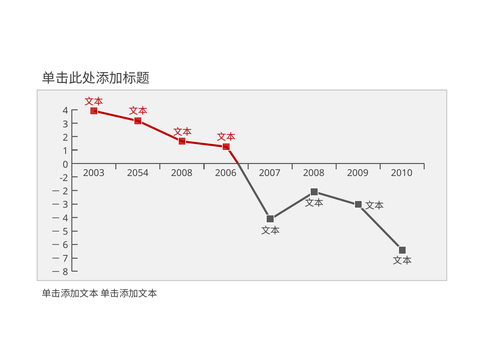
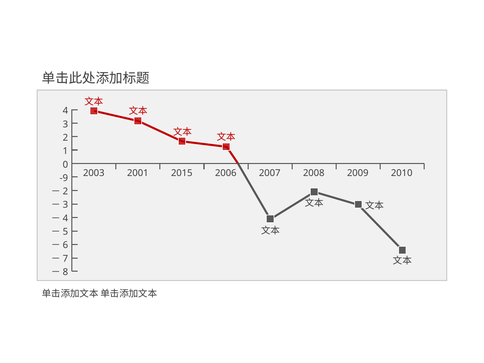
2054: 2054 -> 2001
2008 at (182, 173): 2008 -> 2015
-2: -2 -> -9
